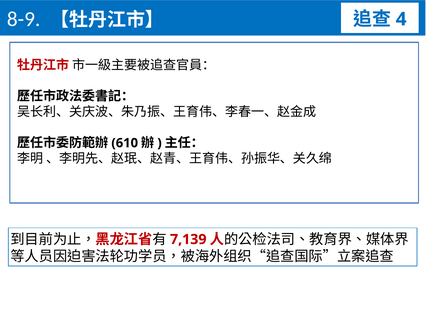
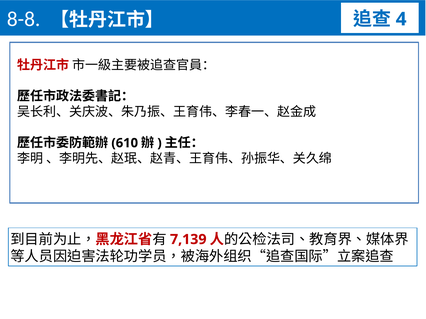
8-9: 8-9 -> 8-8
